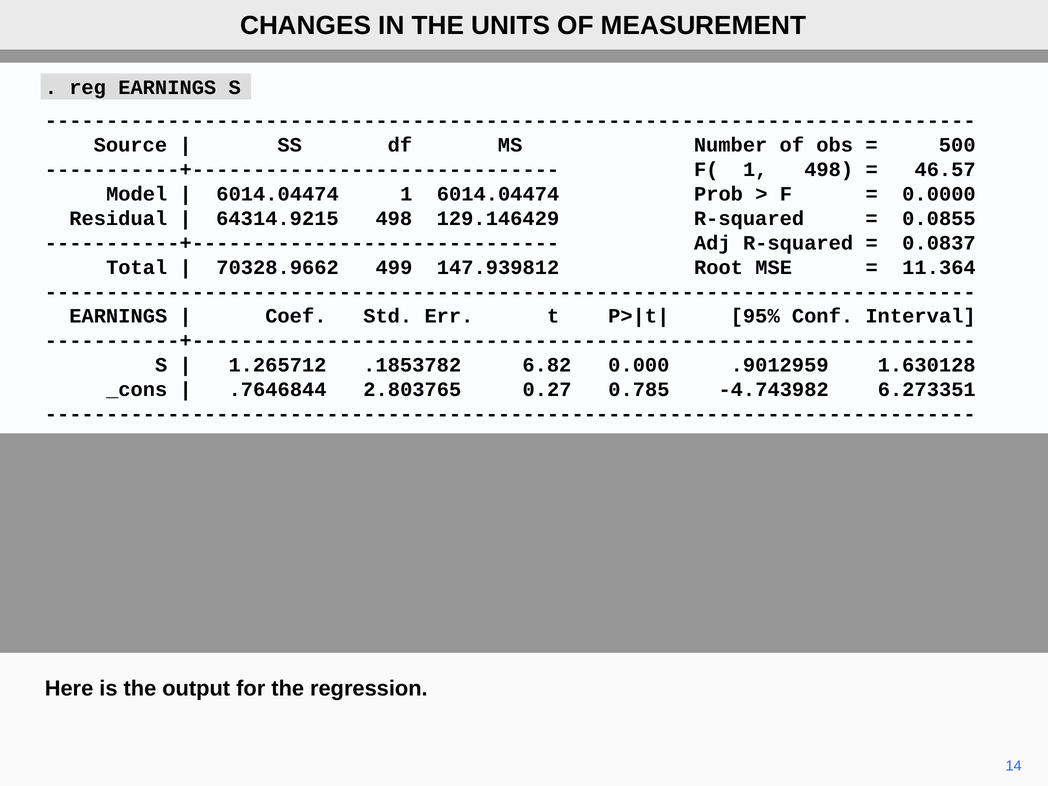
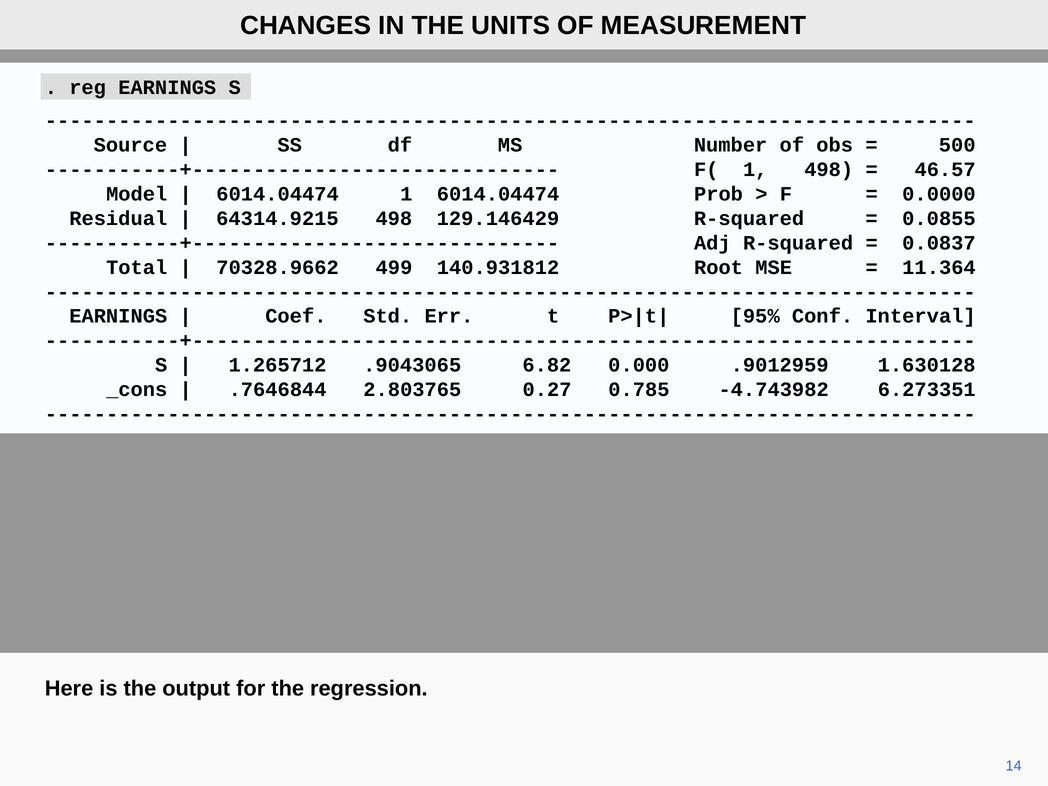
147.939812: 147.939812 -> 140.931812
.1853782: .1853782 -> .9043065
